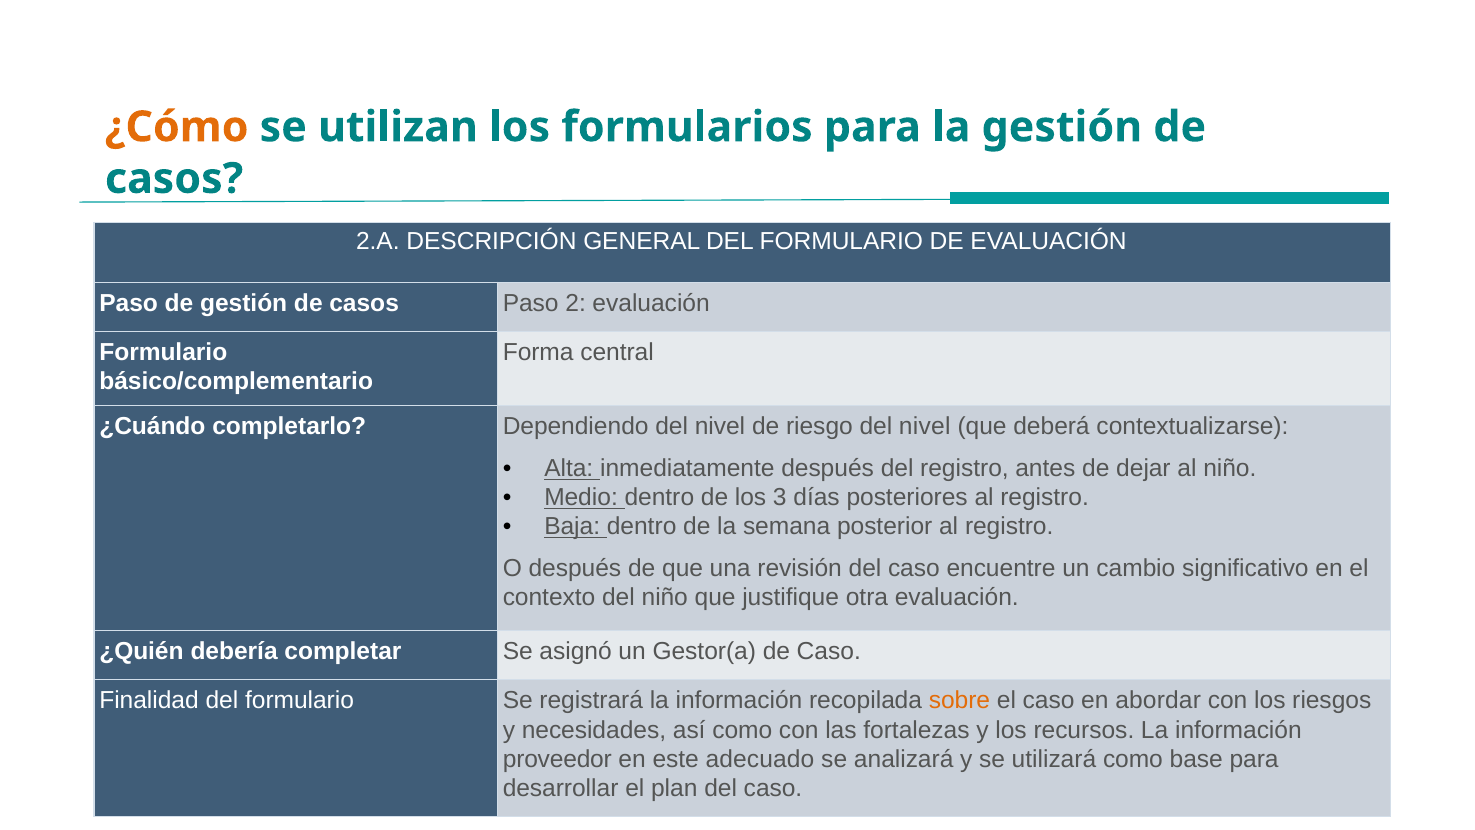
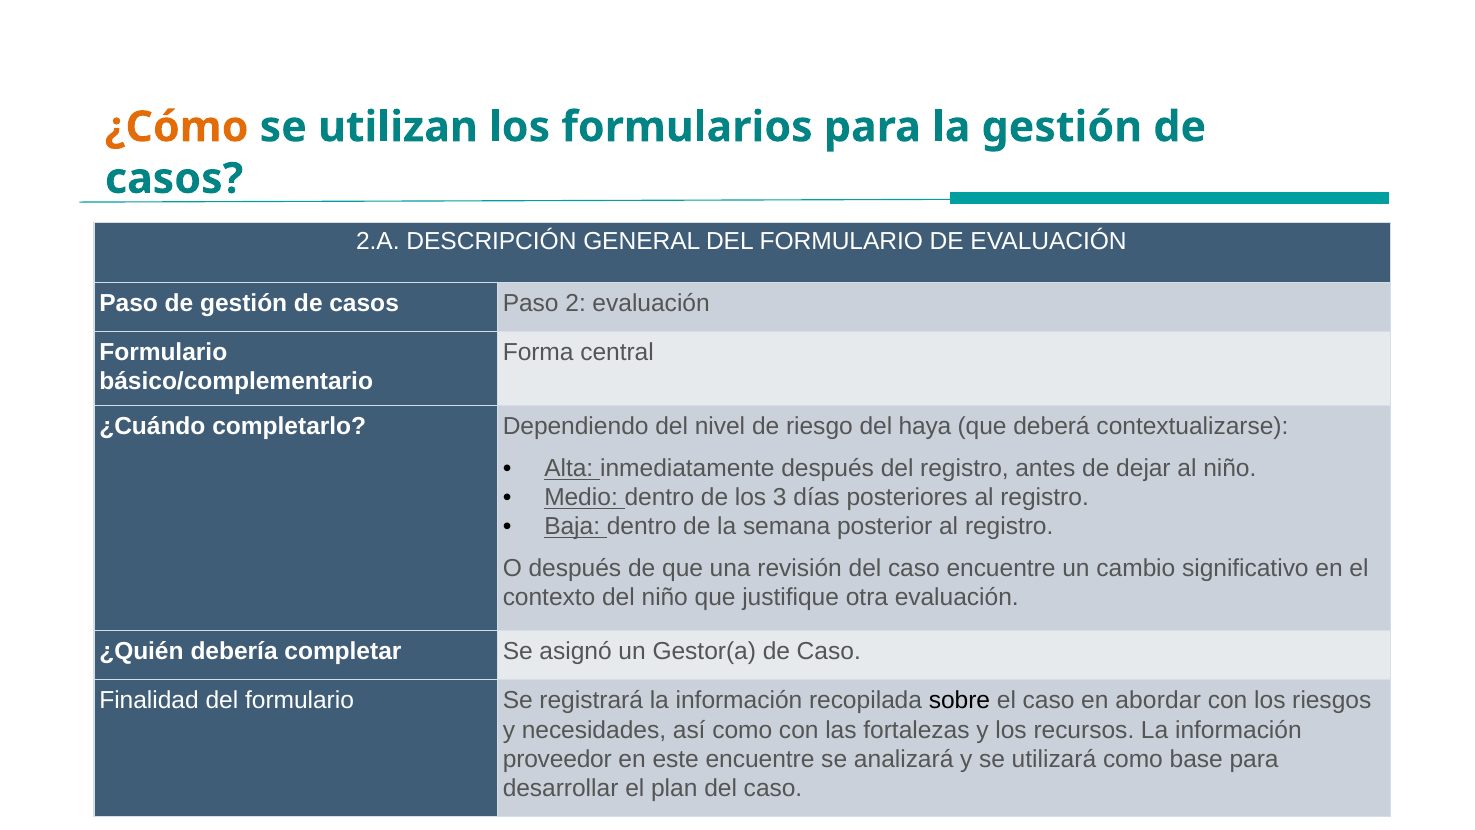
riesgo del nivel: nivel -> haya
sobre colour: orange -> black
este adecuado: adecuado -> encuentre
